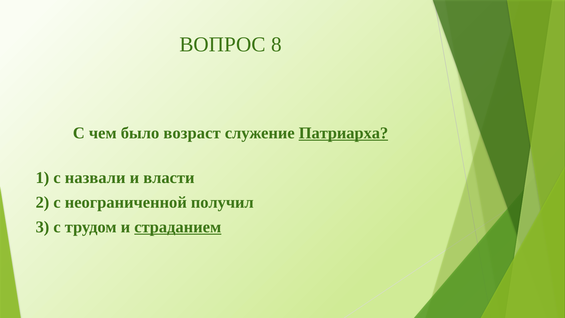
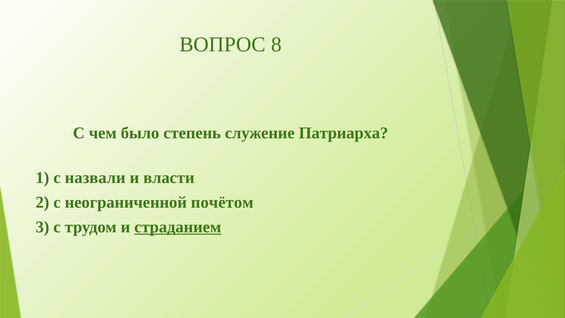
возраст: возраст -> степень
Патриарха underline: present -> none
получил: получил -> почётом
